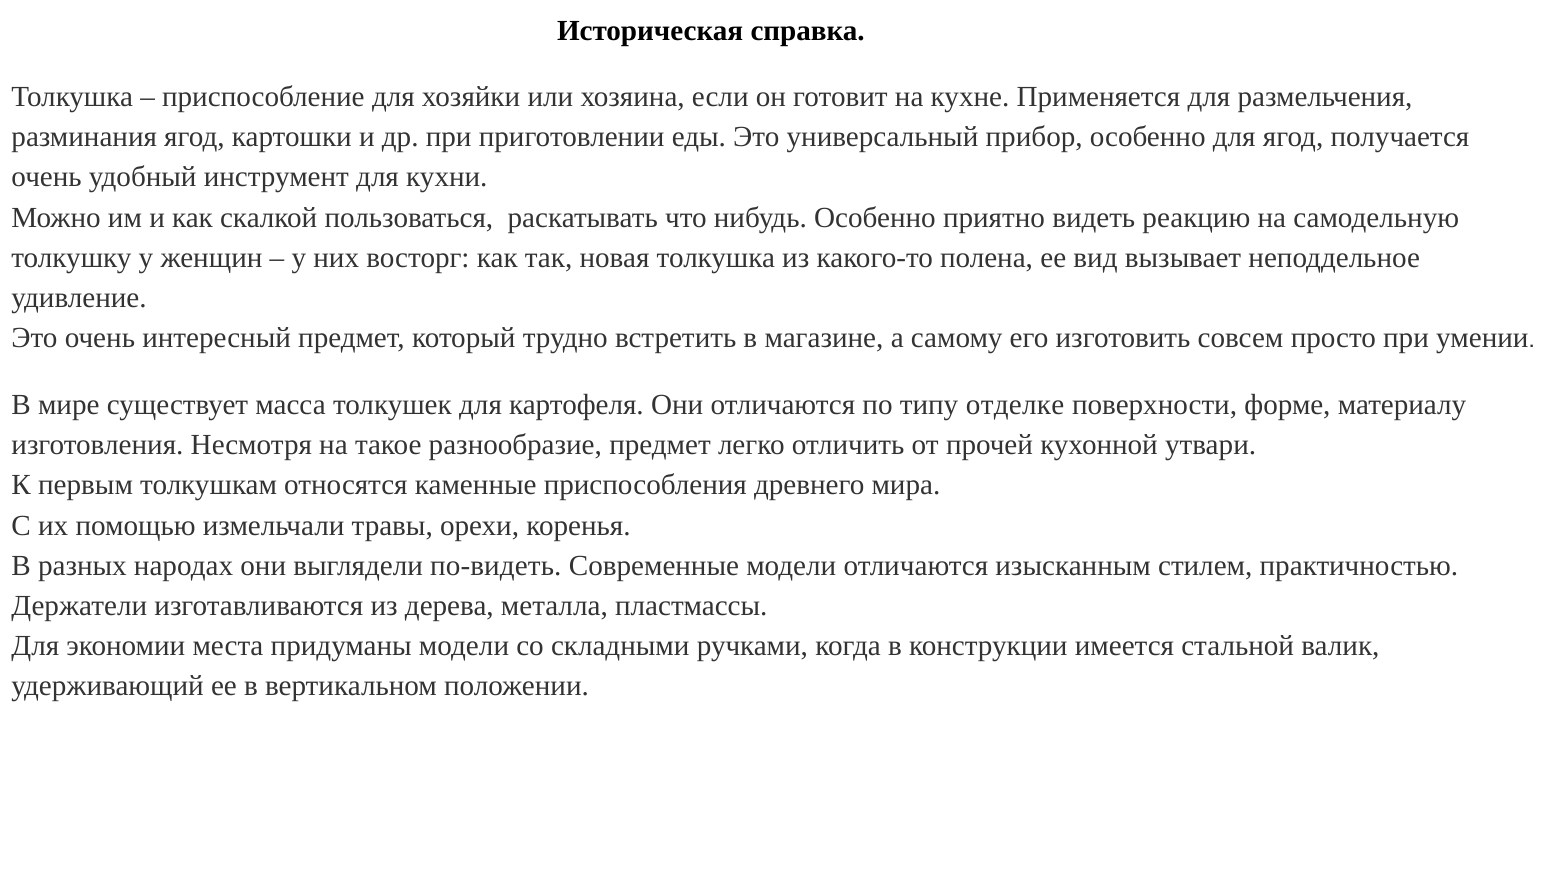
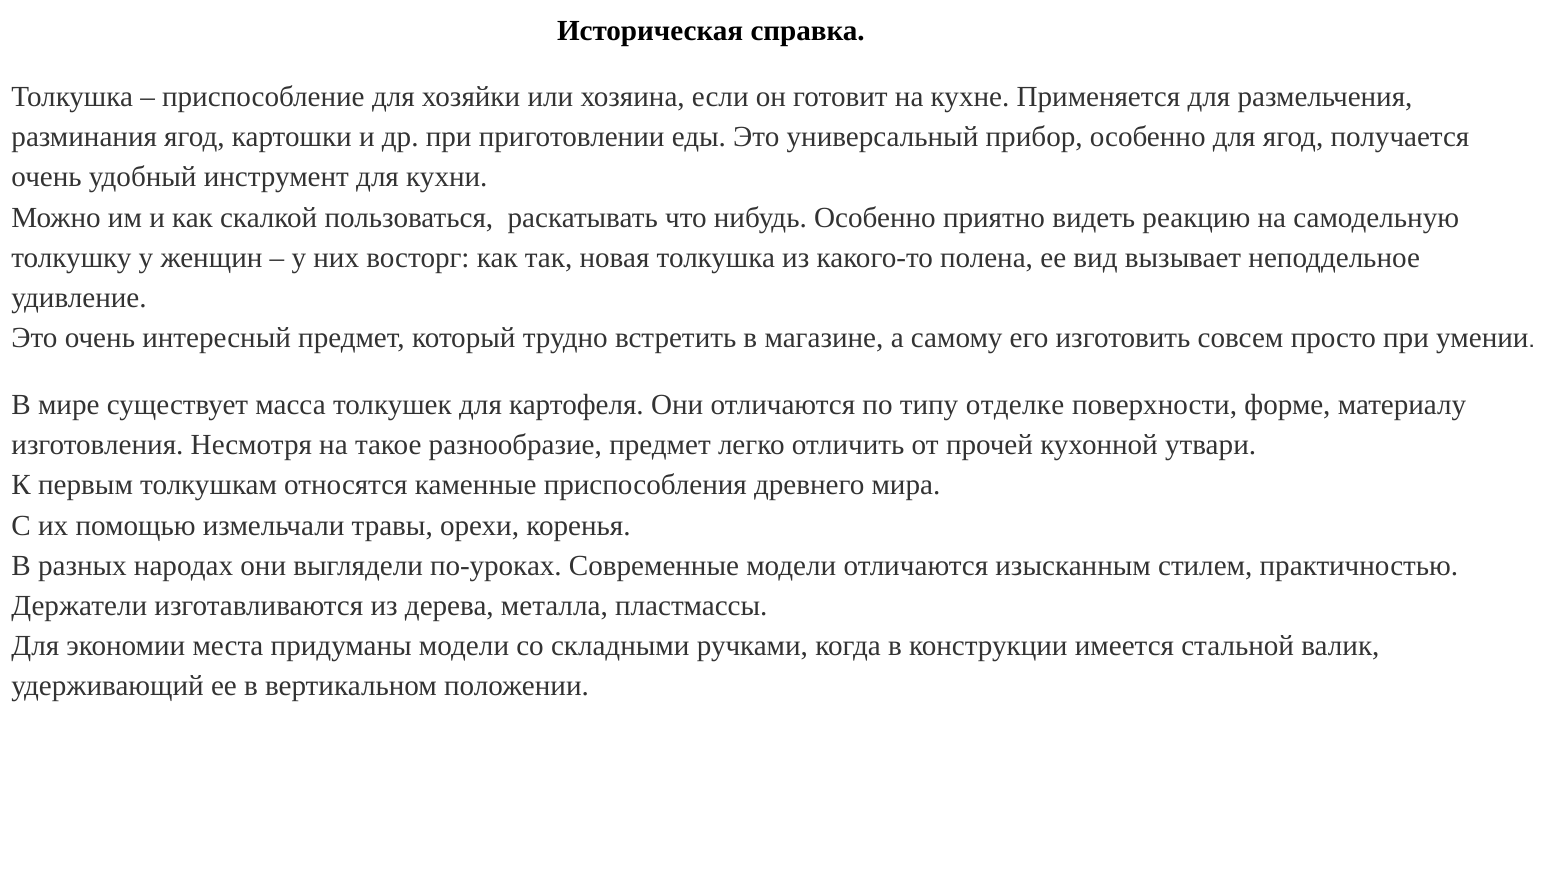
по-видеть: по-видеть -> по-уроках
